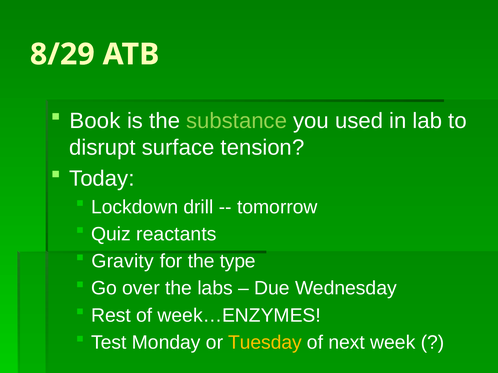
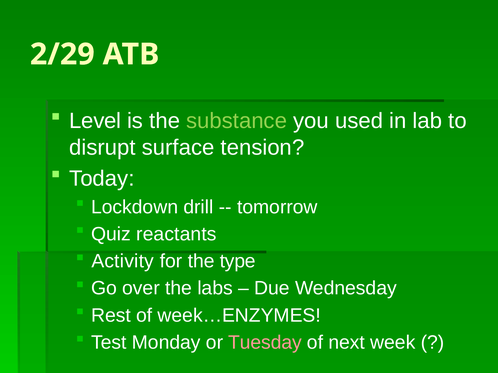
8/29: 8/29 -> 2/29
Book: Book -> Level
Gravity: Gravity -> Activity
Tuesday colour: yellow -> pink
